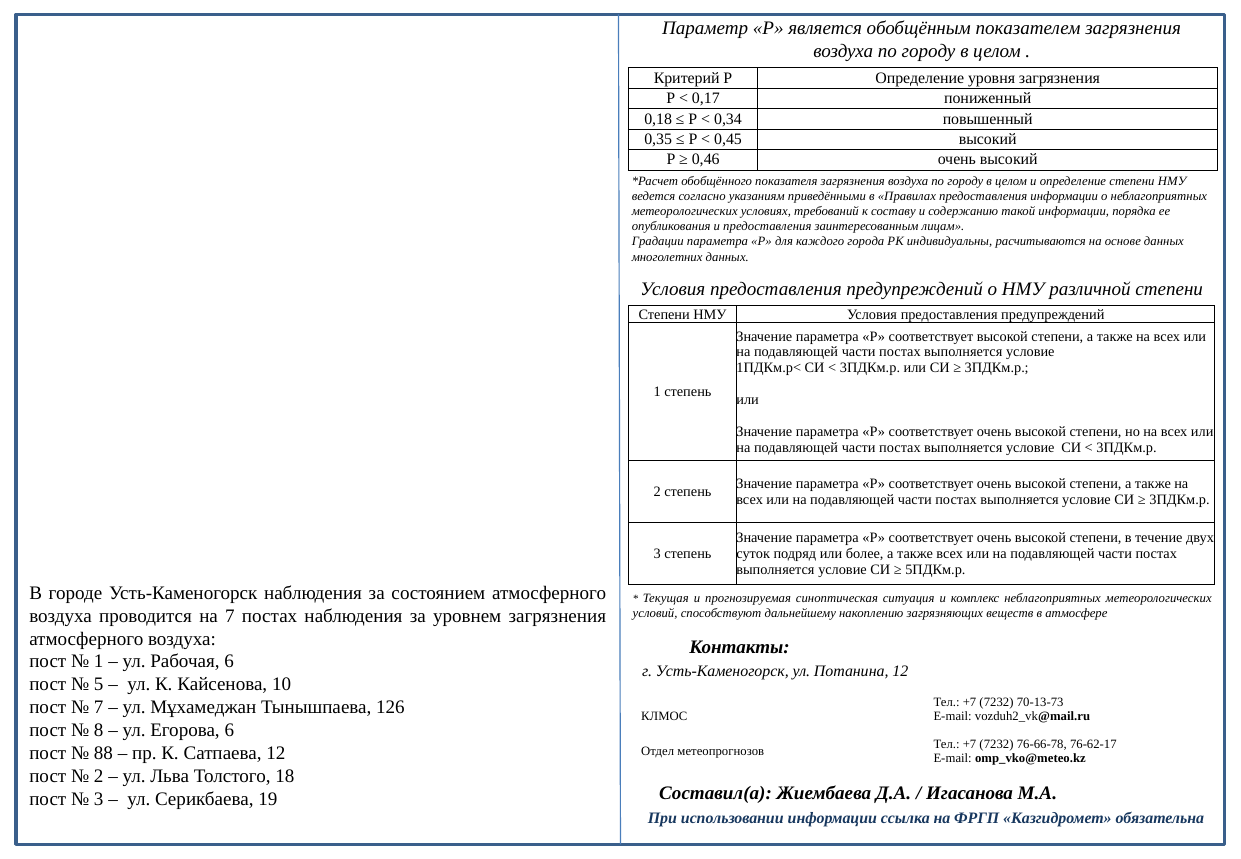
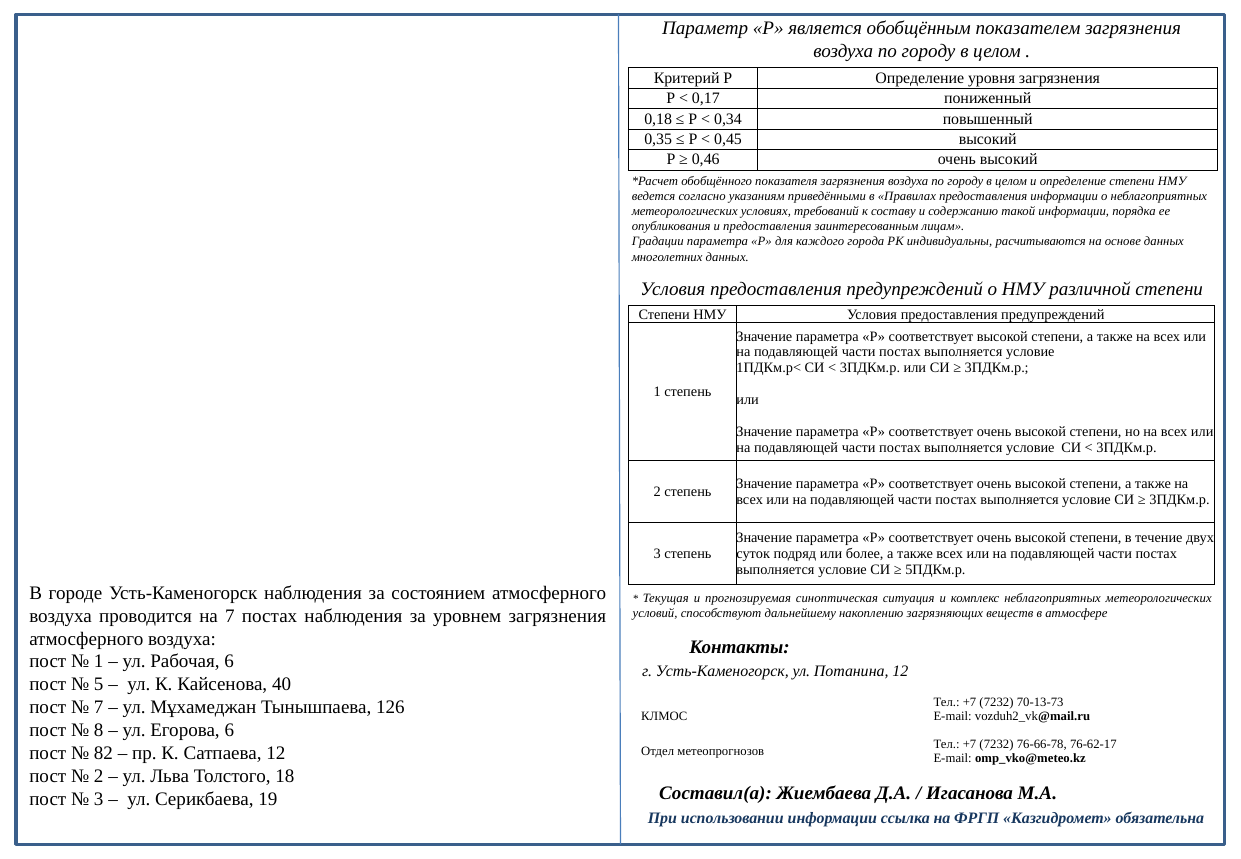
10: 10 -> 40
88: 88 -> 82
